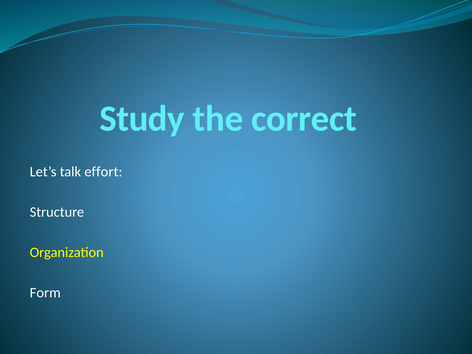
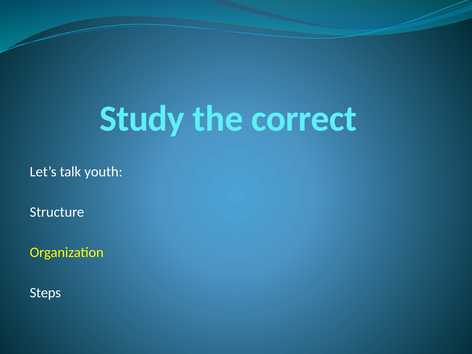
effort: effort -> youth
Form: Form -> Steps
